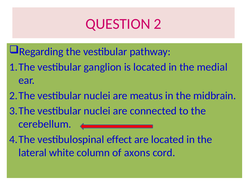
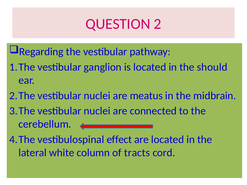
medial: medial -> should
axons: axons -> tracts
